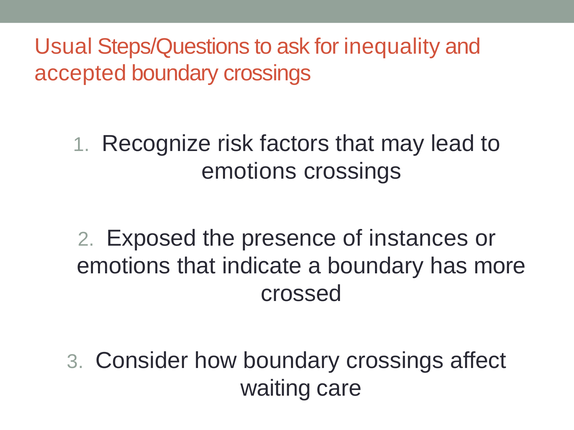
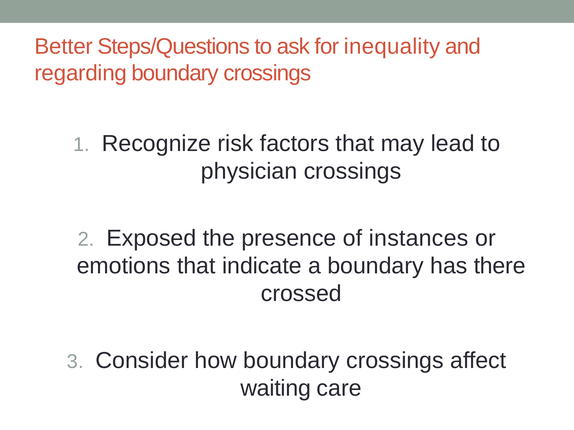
Usual: Usual -> Better
accepted: accepted -> regarding
emotions at (249, 171): emotions -> physician
more: more -> there
